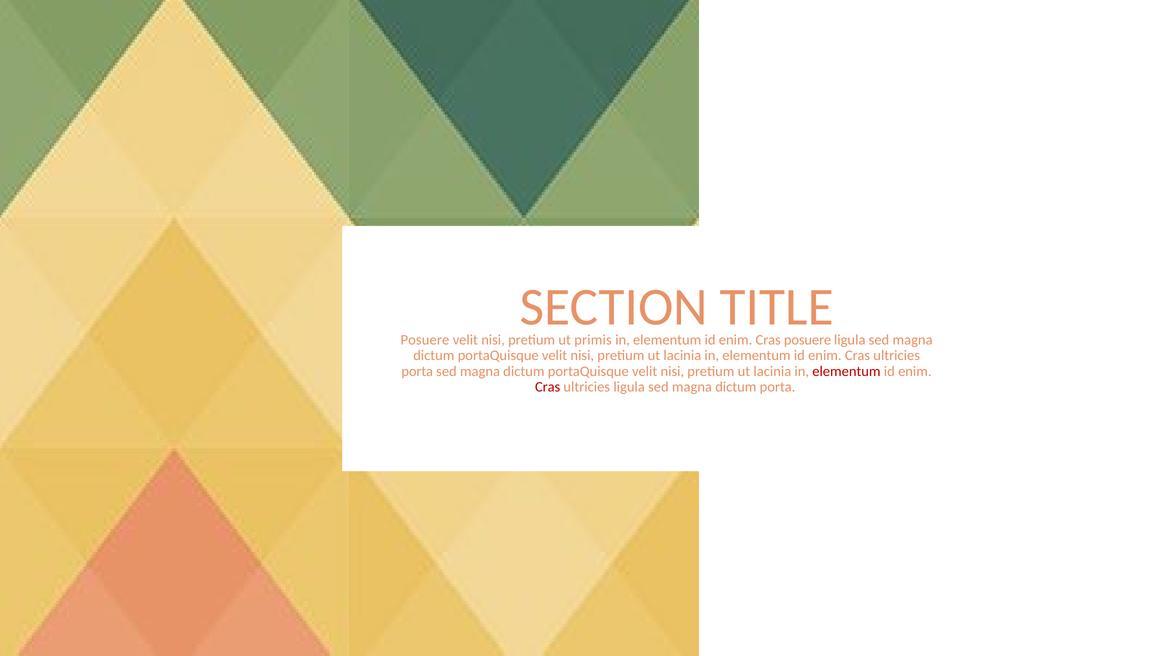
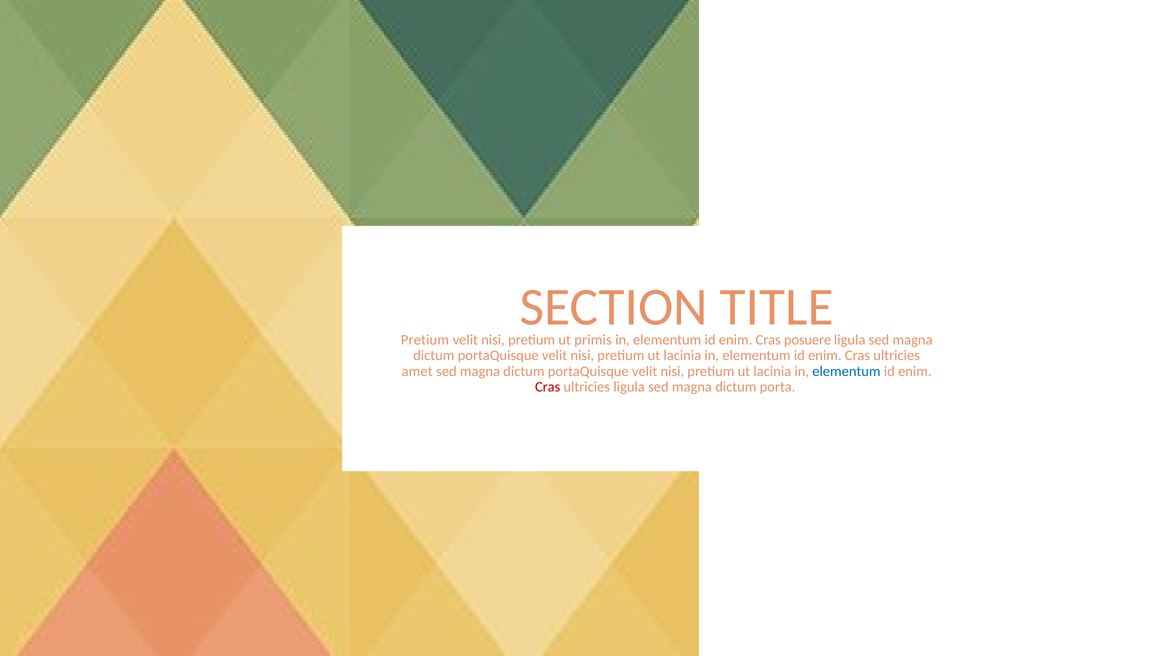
Posuere at (425, 340): Posuere -> Pretium
porta at (417, 371): porta -> amet
elementum at (846, 371) colour: red -> blue
